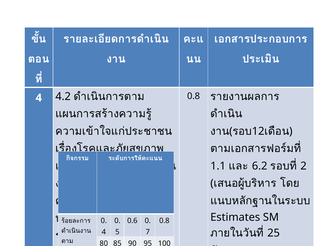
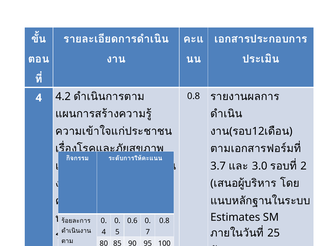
1.1: 1.1 -> 3.7
6.2: 6.2 -> 3.0
